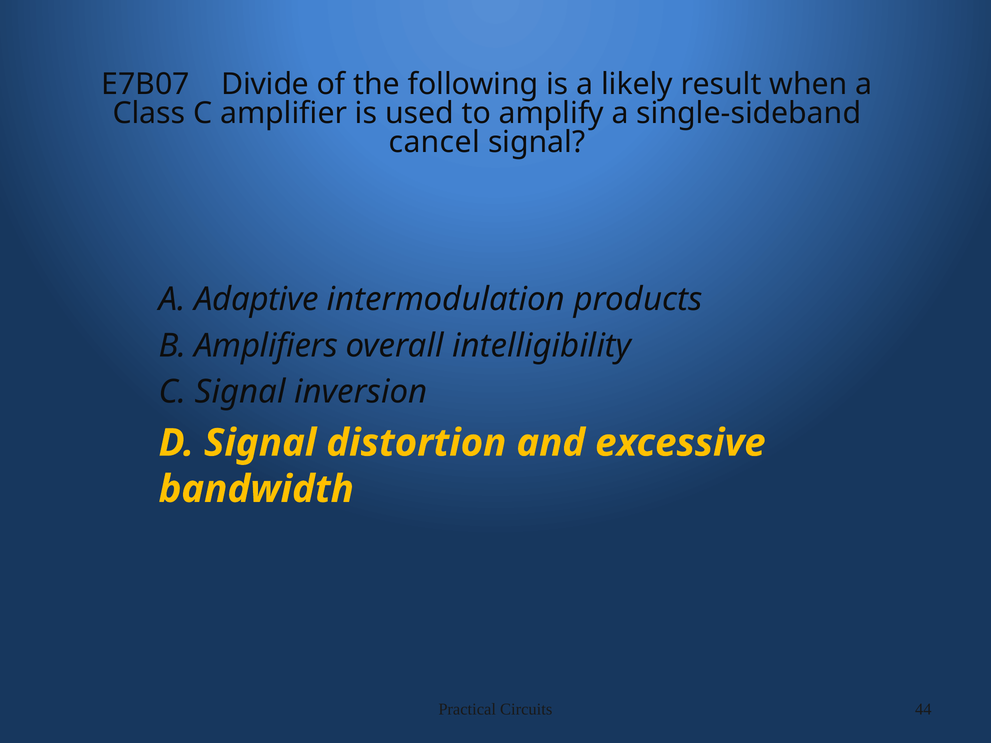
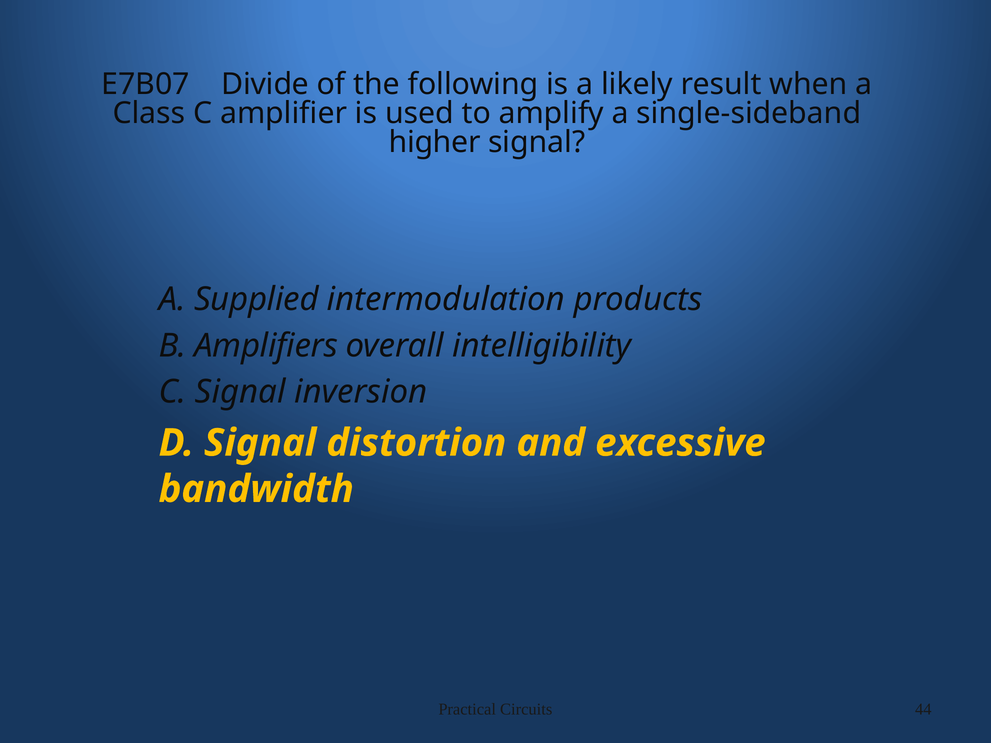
cancel: cancel -> higher
Adaptive: Adaptive -> Supplied
